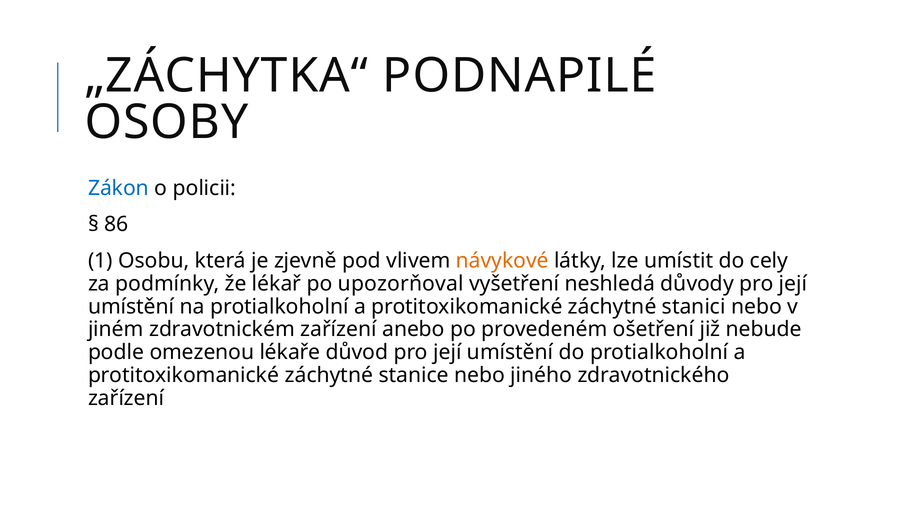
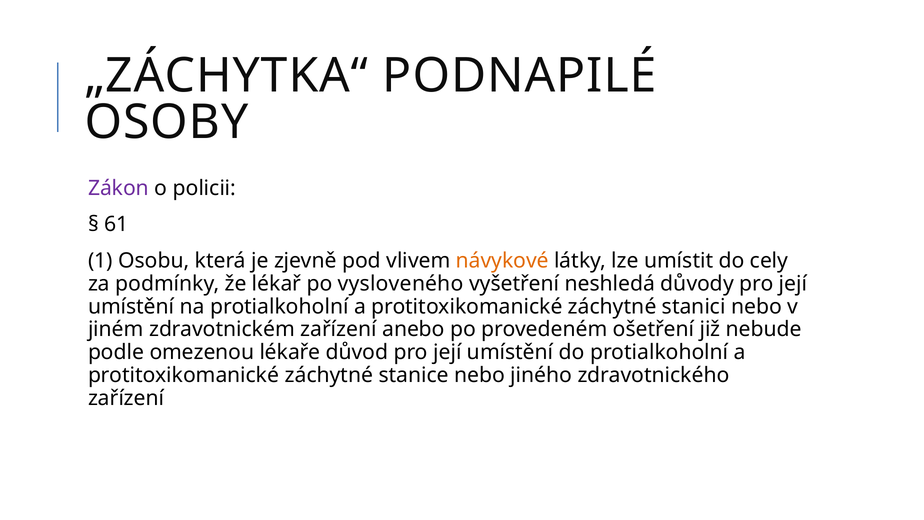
Zákon colour: blue -> purple
86: 86 -> 61
upozorňoval: upozorňoval -> vysloveného
